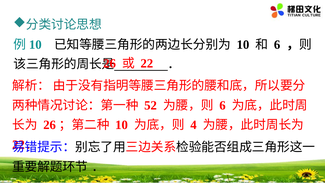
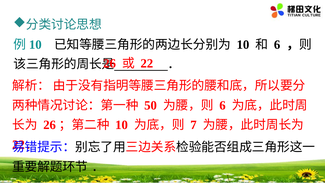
52: 52 -> 50
4: 4 -> 7
